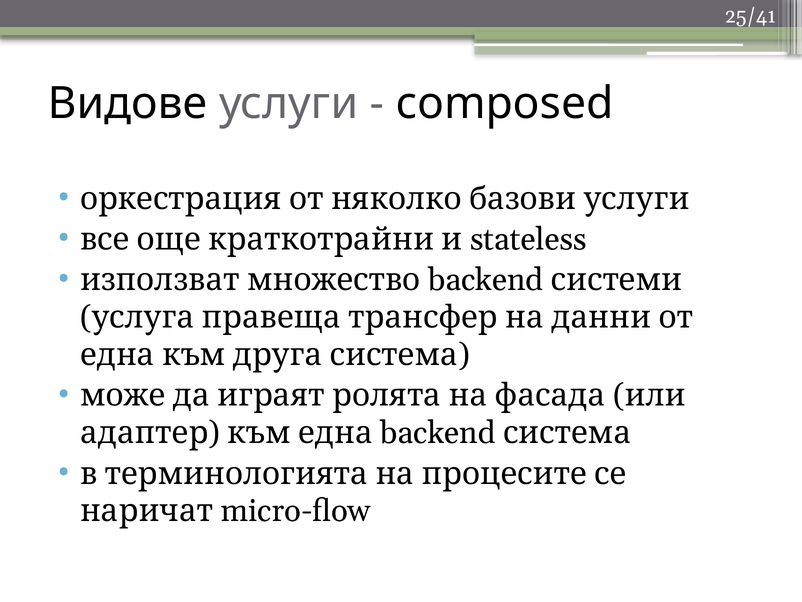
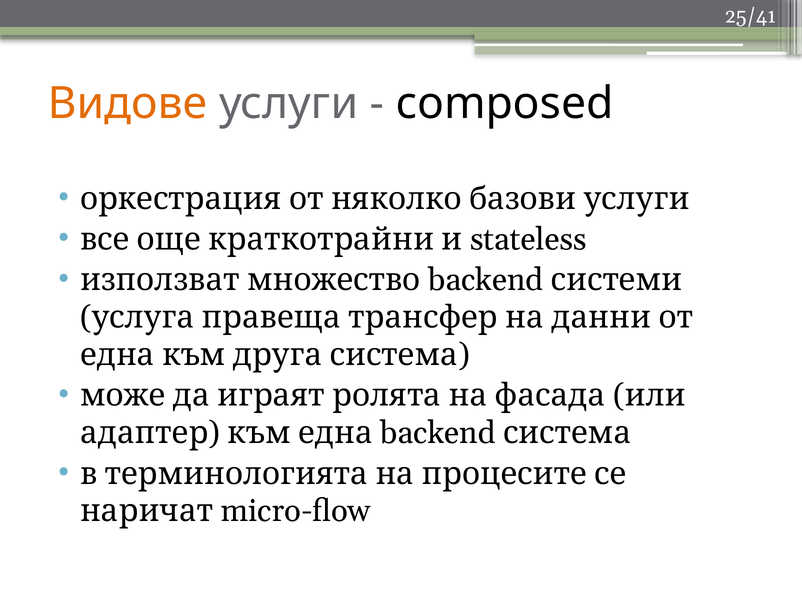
Видове colour: black -> orange
